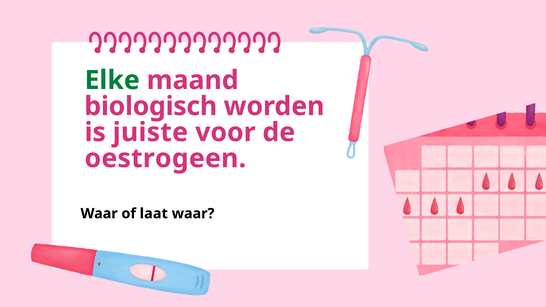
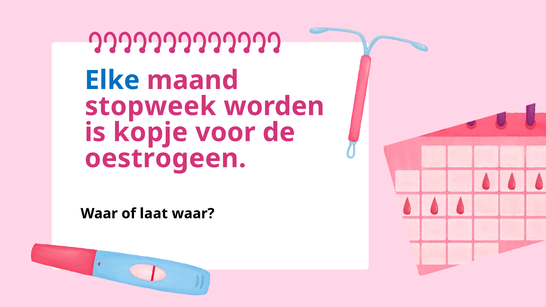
Elke colour: green -> blue
biologisch: biologisch -> stopweek
juiste: juiste -> kopje
